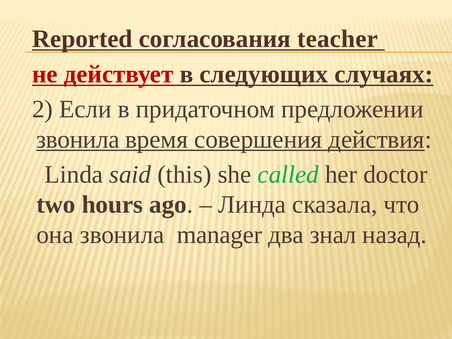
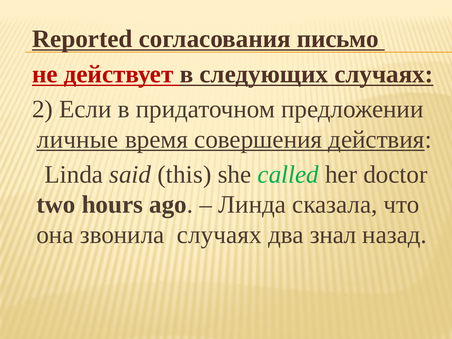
teacher: teacher -> письмо
звонила at (78, 139): звонила -> личные
звонила manager: manager -> случаях
